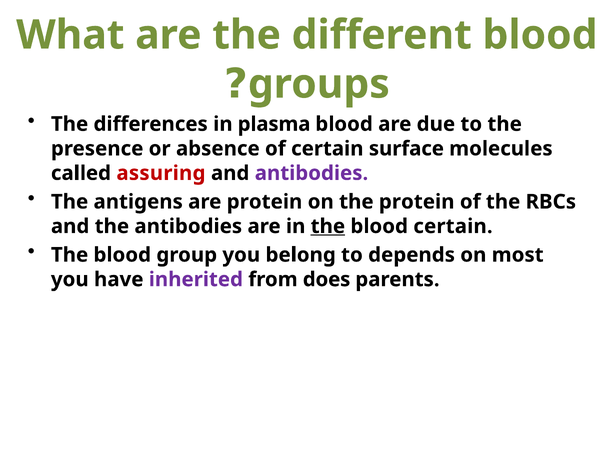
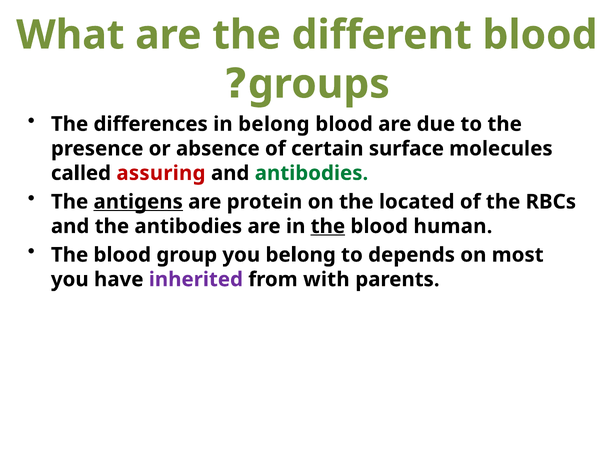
in plasma: plasma -> belong
antibodies at (311, 173) colour: purple -> green
antigens underline: none -> present
the protein: protein -> located
blood certain: certain -> human
does: does -> with
